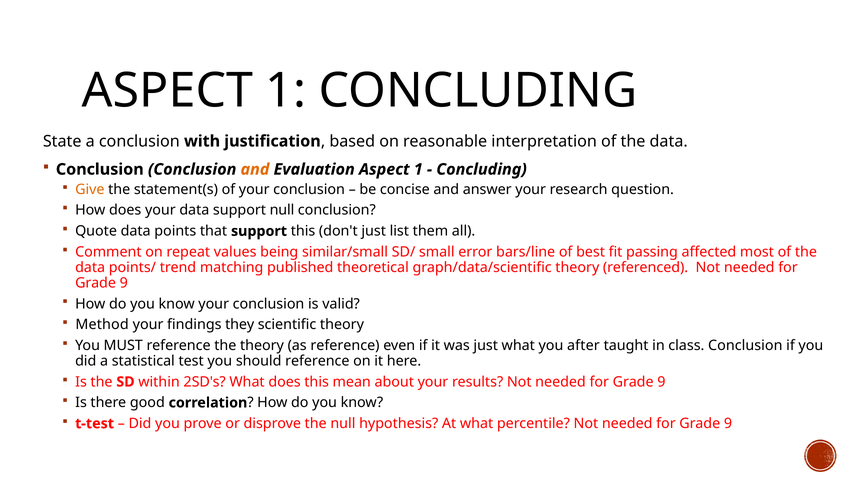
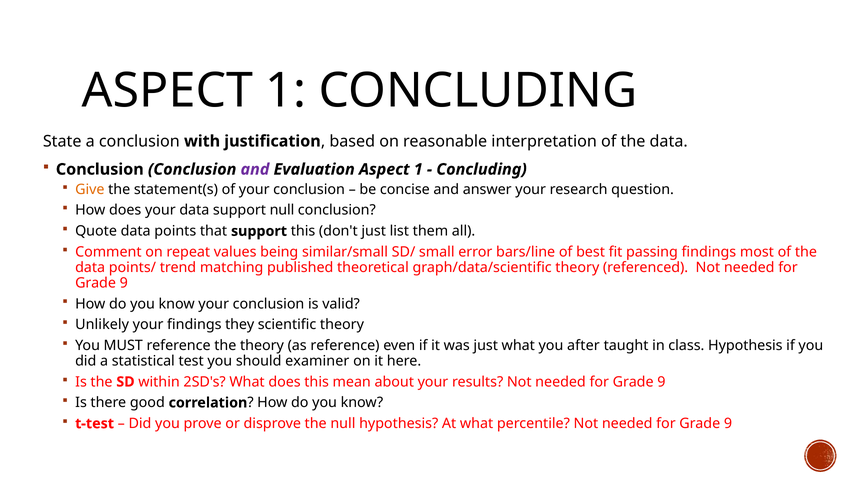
and at (255, 169) colour: orange -> purple
passing affected: affected -> findings
Method: Method -> Unlikely
class Conclusion: Conclusion -> Hypothesis
should reference: reference -> examiner
